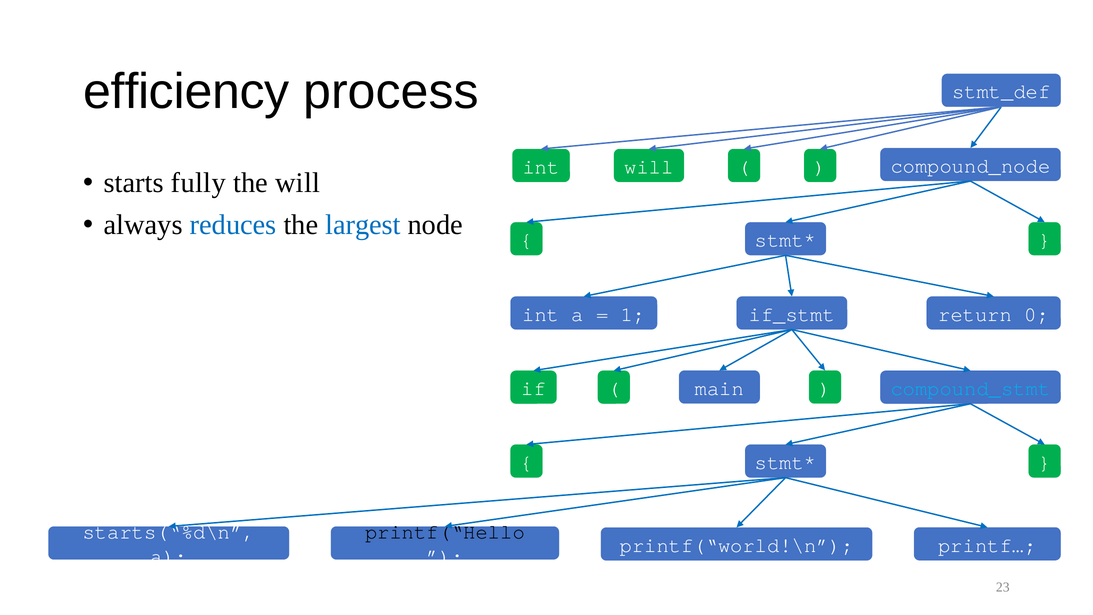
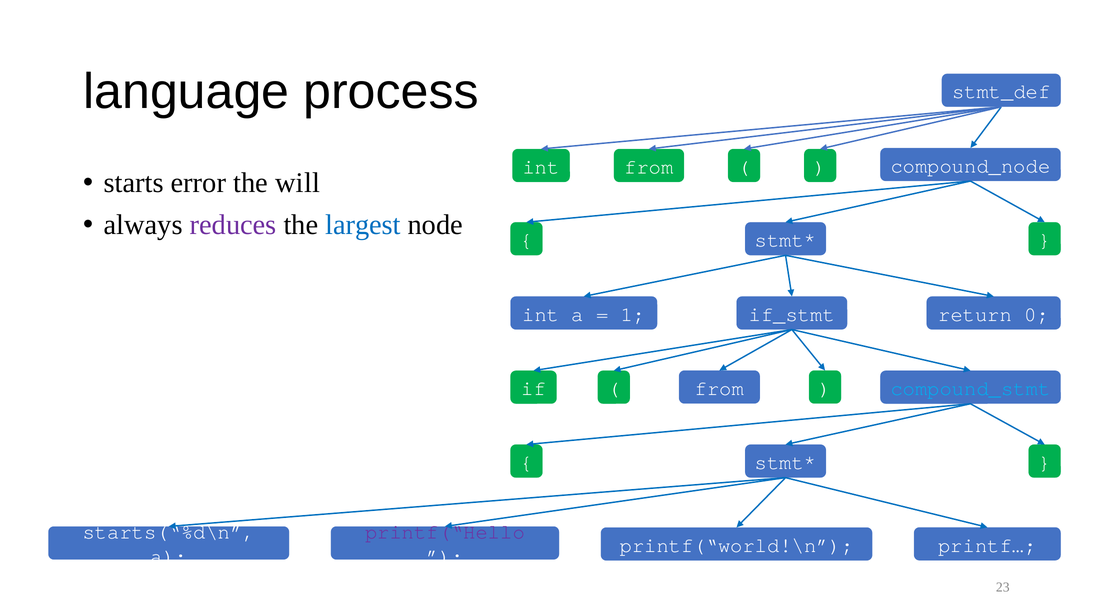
efficiency: efficiency -> language
int will: will -> from
fully: fully -> error
reduces colour: blue -> purple
main at (719, 388): main -> from
printf(“Hello colour: black -> purple
